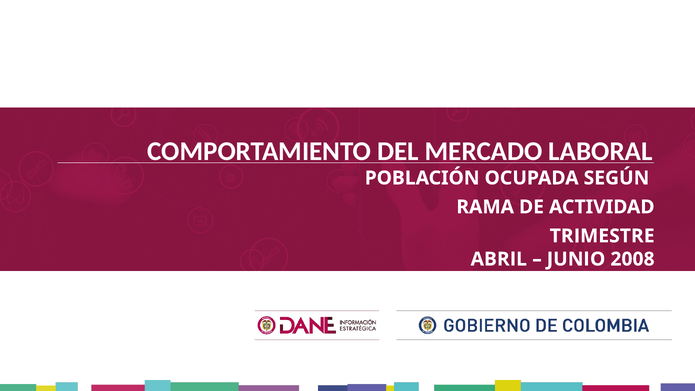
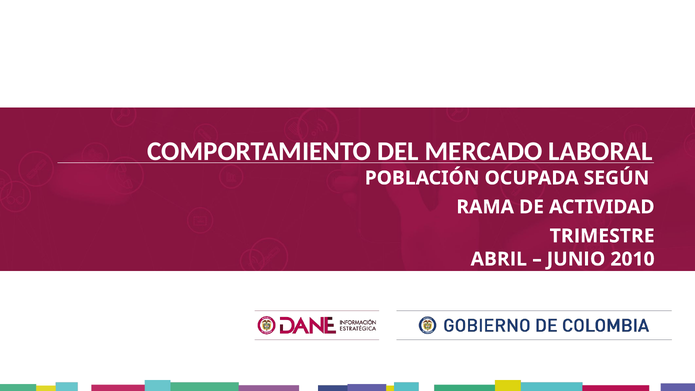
2008: 2008 -> 2010
